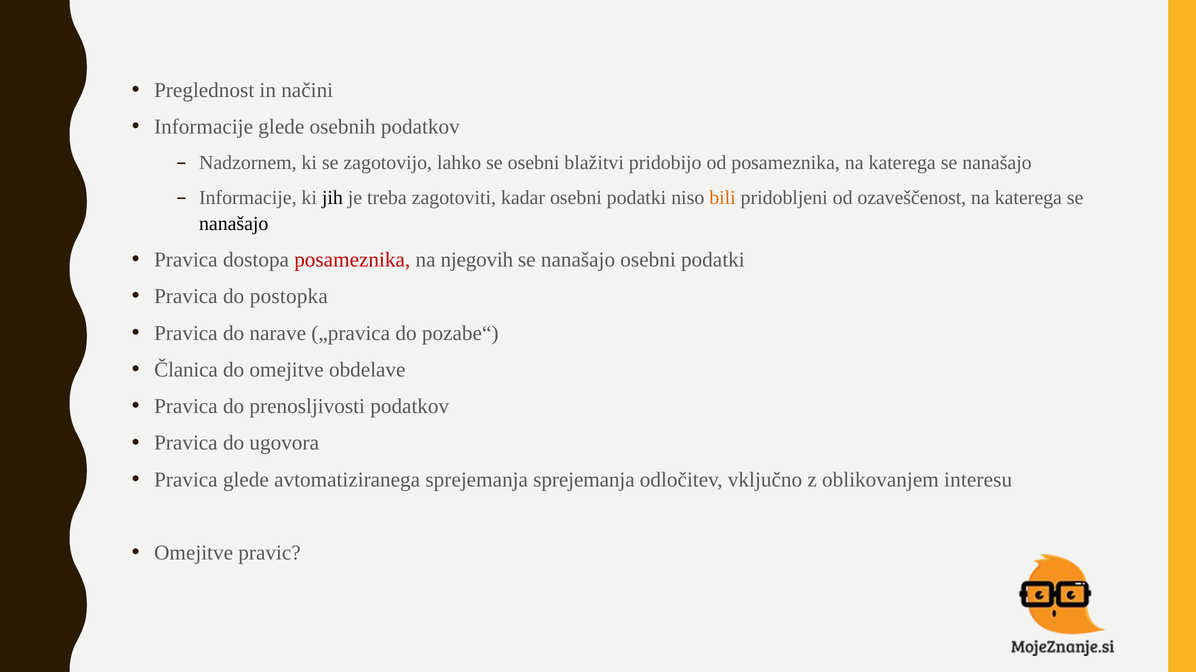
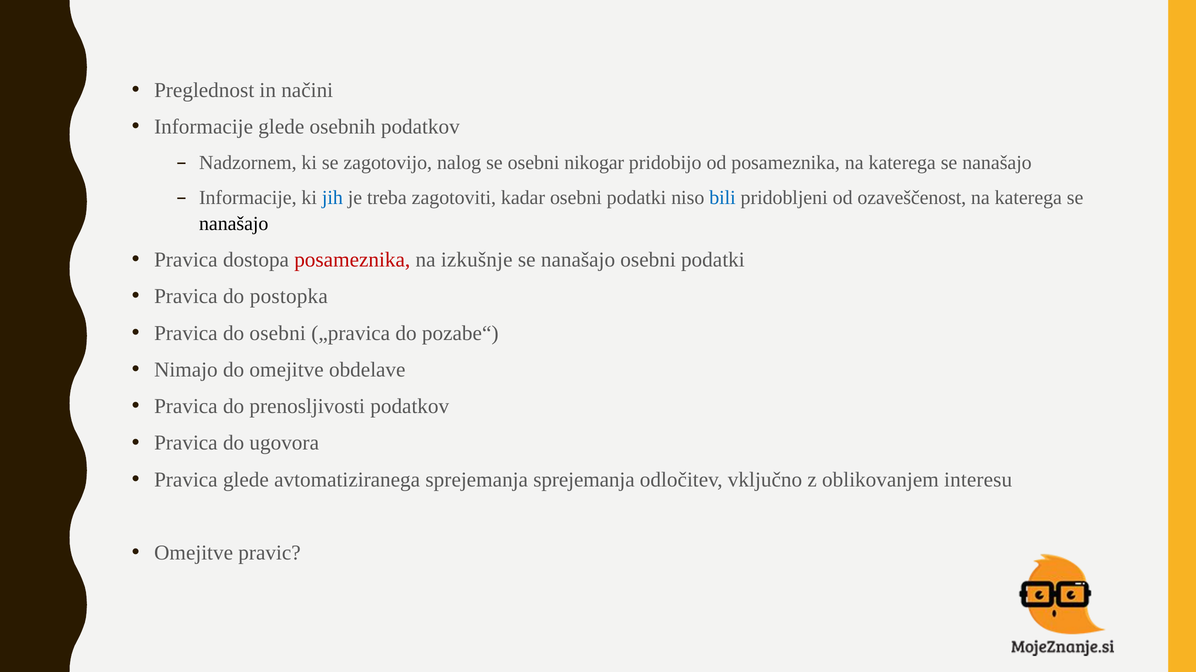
lahko: lahko -> nalog
blažitvi: blažitvi -> nikogar
jih colour: black -> blue
bili colour: orange -> blue
njegovih: njegovih -> izkušnje
do narave: narave -> osebni
Članica: Članica -> Nimajo
